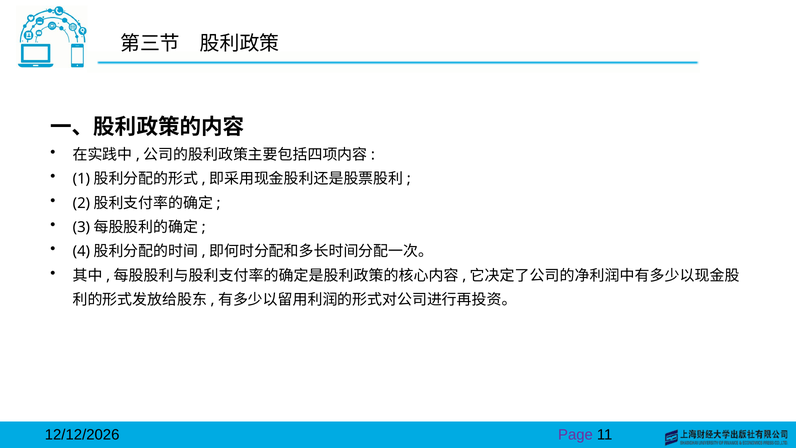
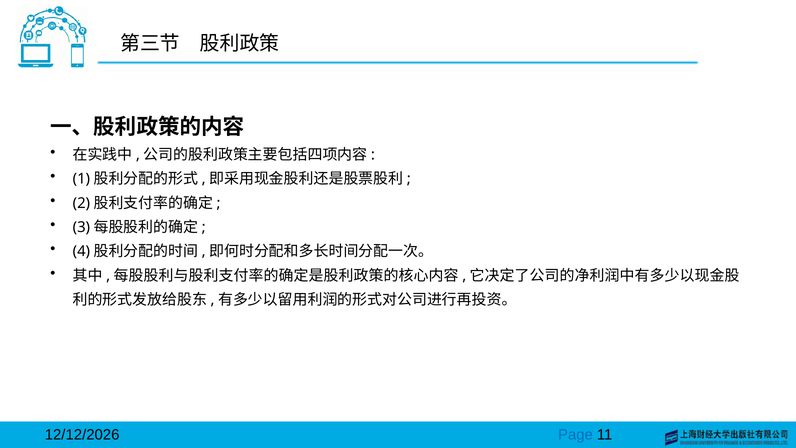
Page colour: purple -> blue
